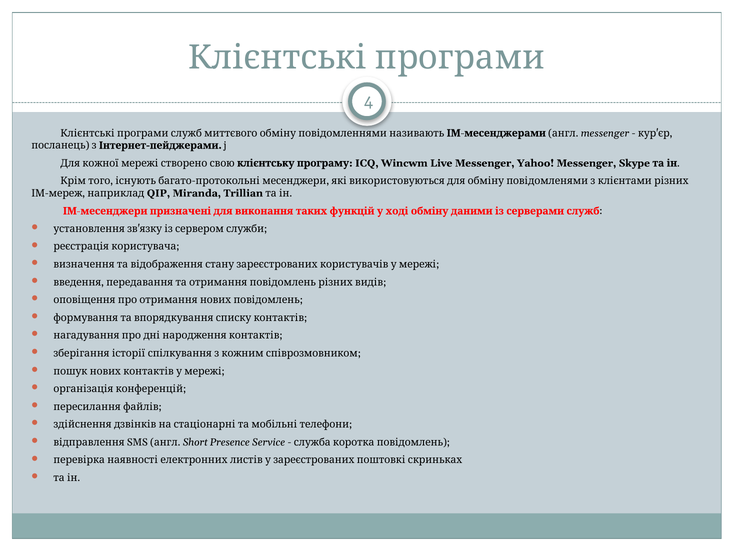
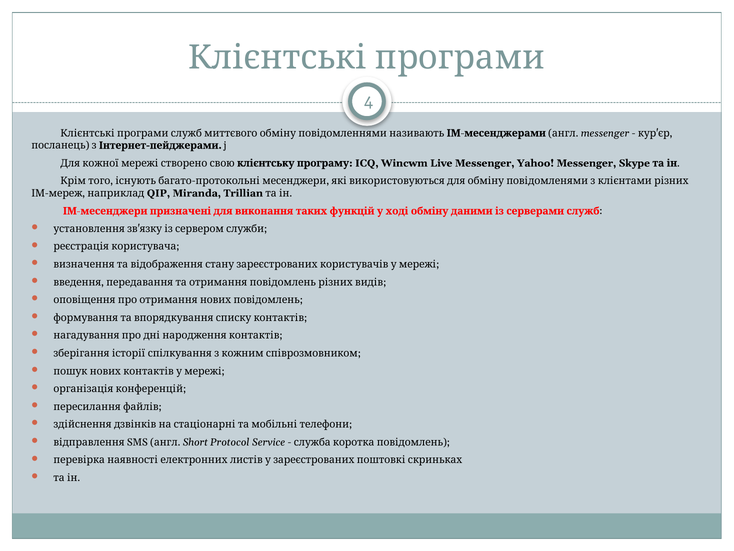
Presence: Presence -> Protocol
